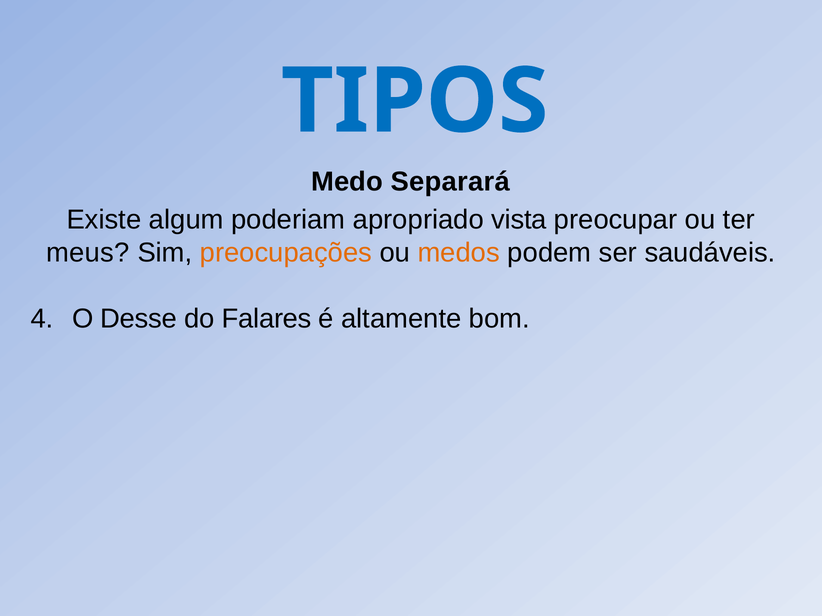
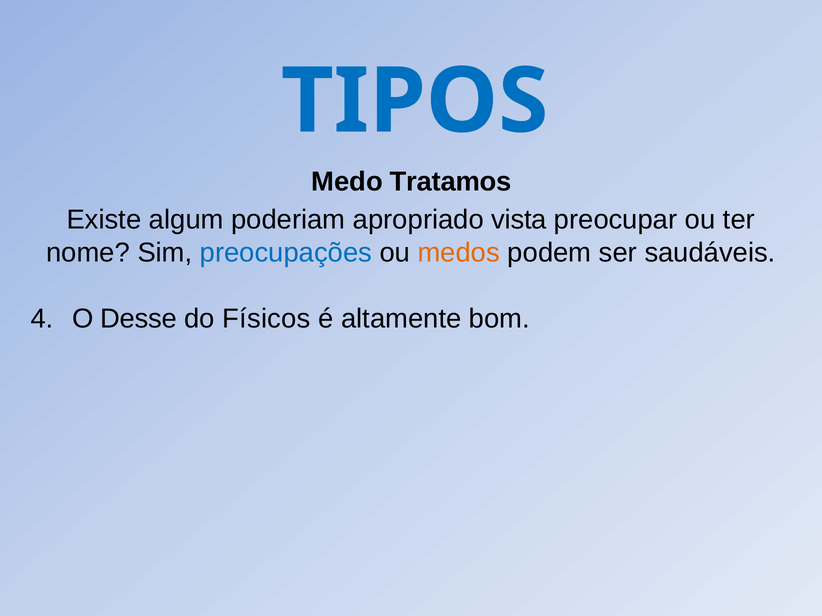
Separará: Separará -> Tratamos
meus: meus -> nome
preocupações colour: orange -> blue
Falares: Falares -> Físicos
